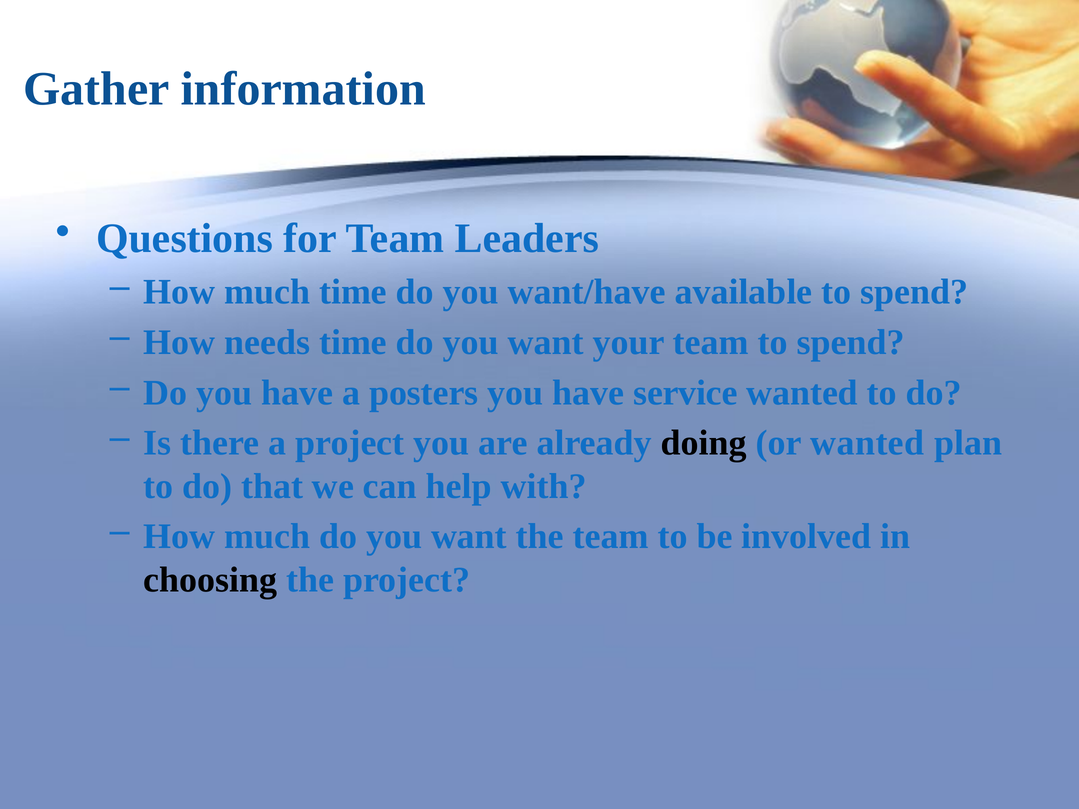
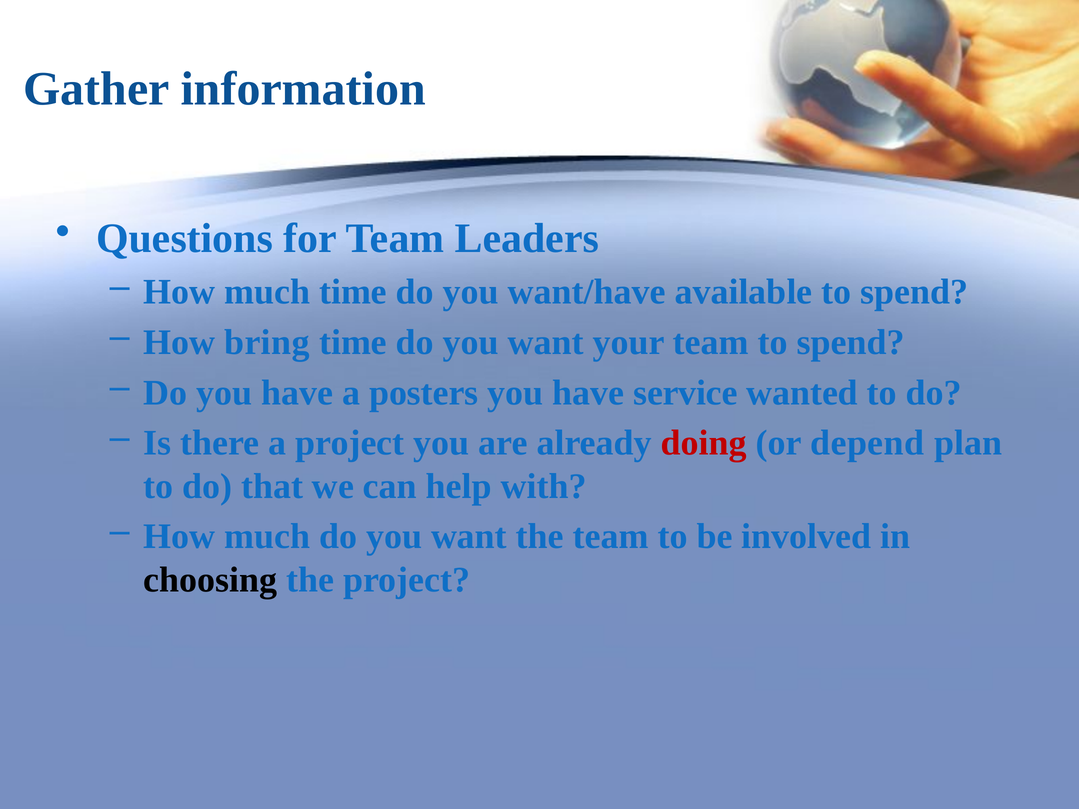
needs: needs -> bring
doing colour: black -> red
or wanted: wanted -> depend
